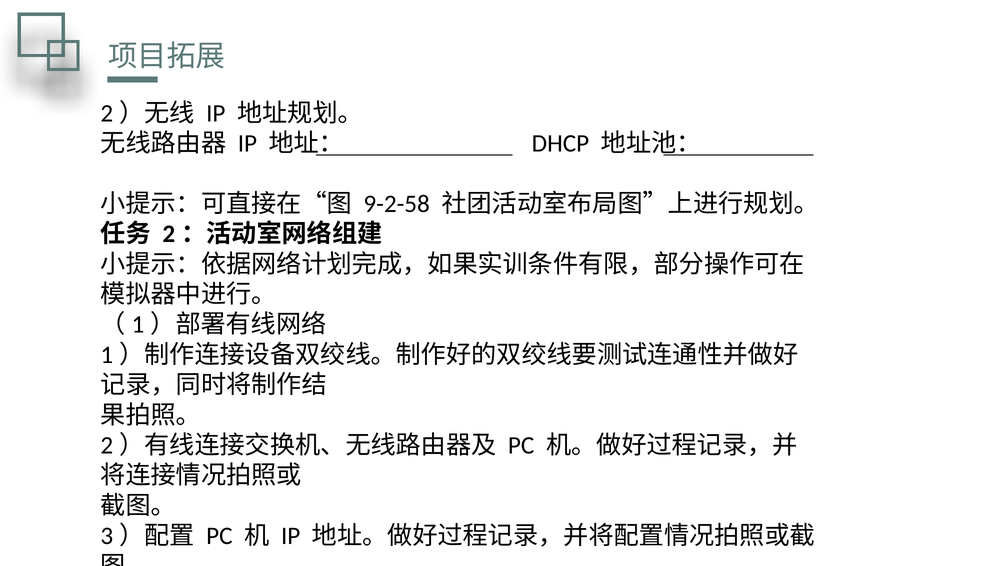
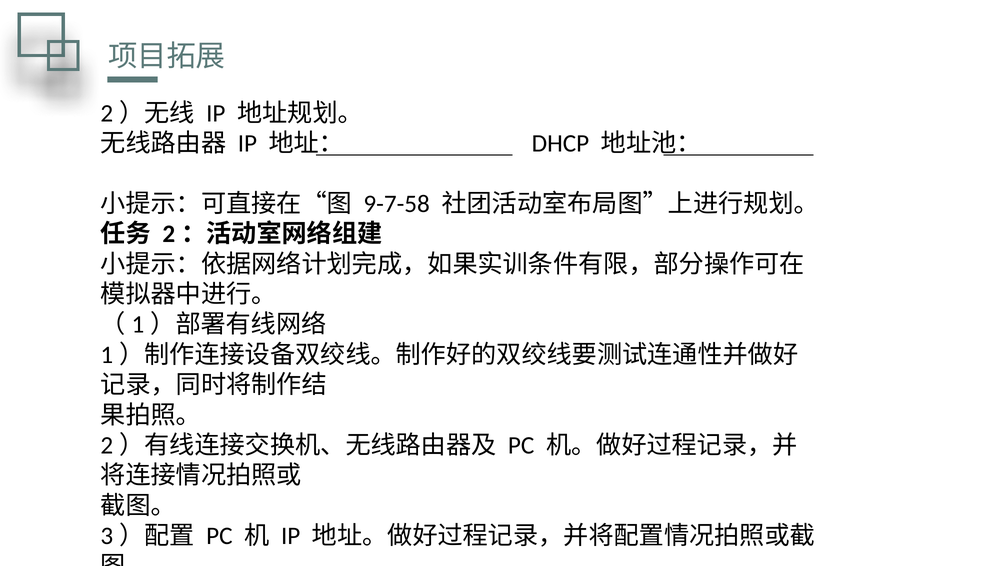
9-2-58: 9-2-58 -> 9-7-58
